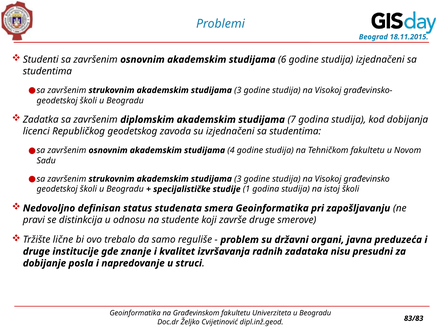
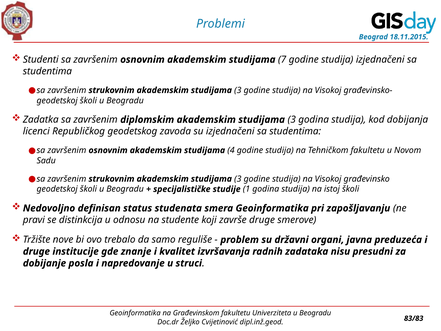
6: 6 -> 7
diplomskim akademskim studijama 7: 7 -> 3
lične: lične -> nove
